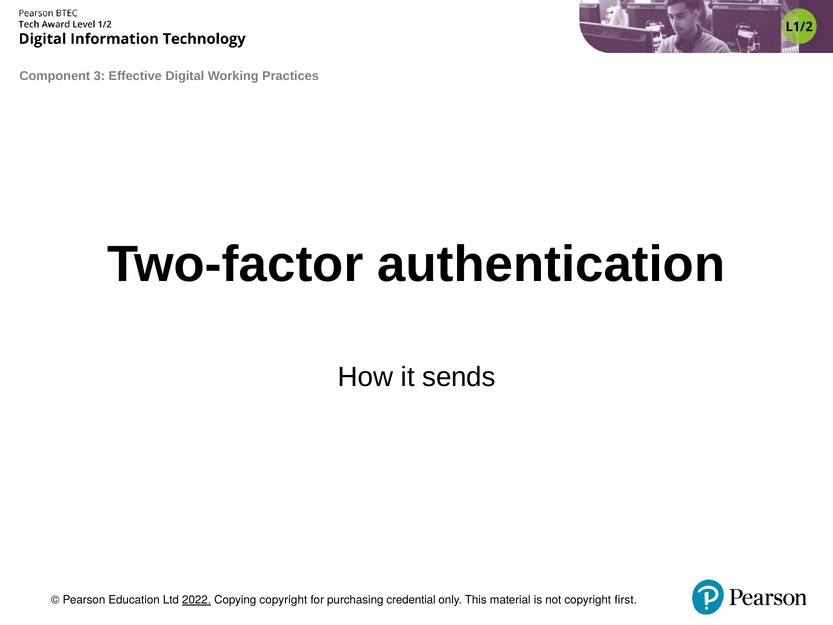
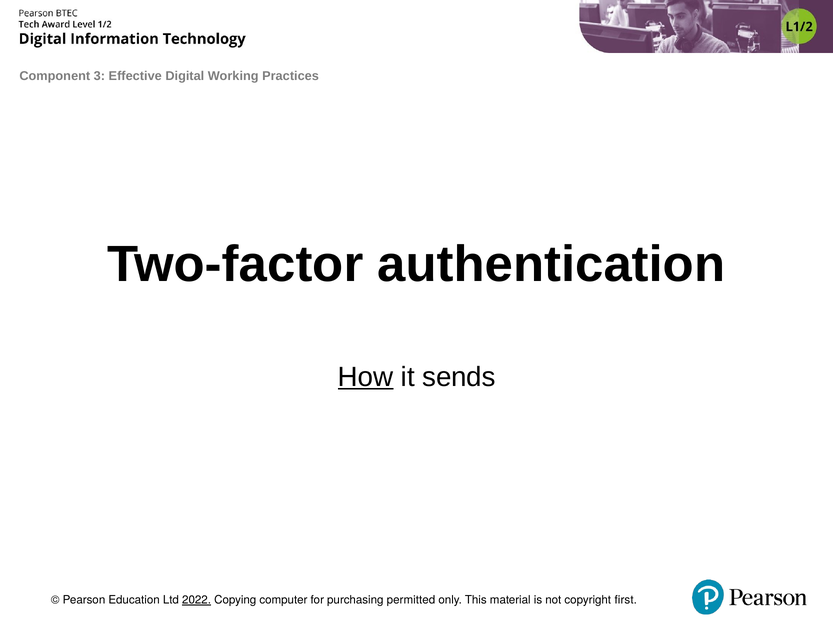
How underline: none -> present
Copying copyright: copyright -> computer
credential: credential -> permitted
